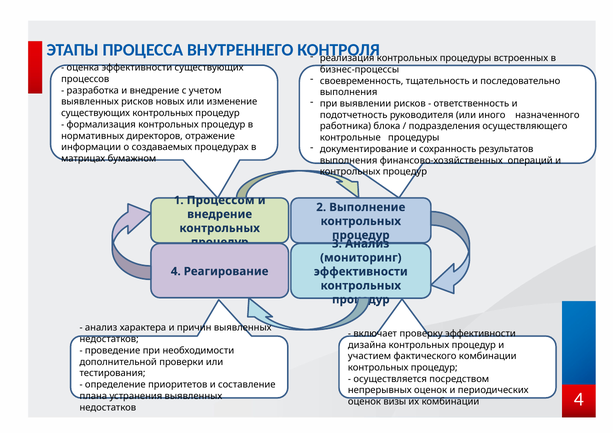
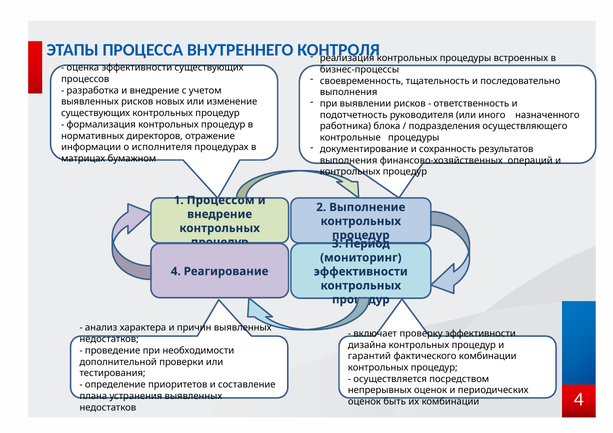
создаваемых: создаваемых -> исполнителя
3 Анализ: Анализ -> Период
участием: участием -> гарантий
визы: визы -> быть
